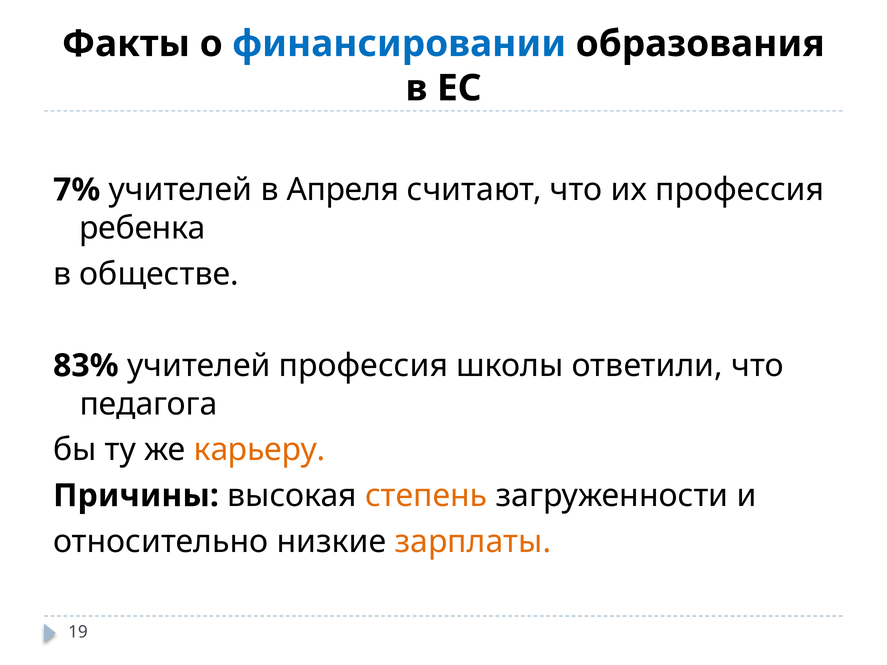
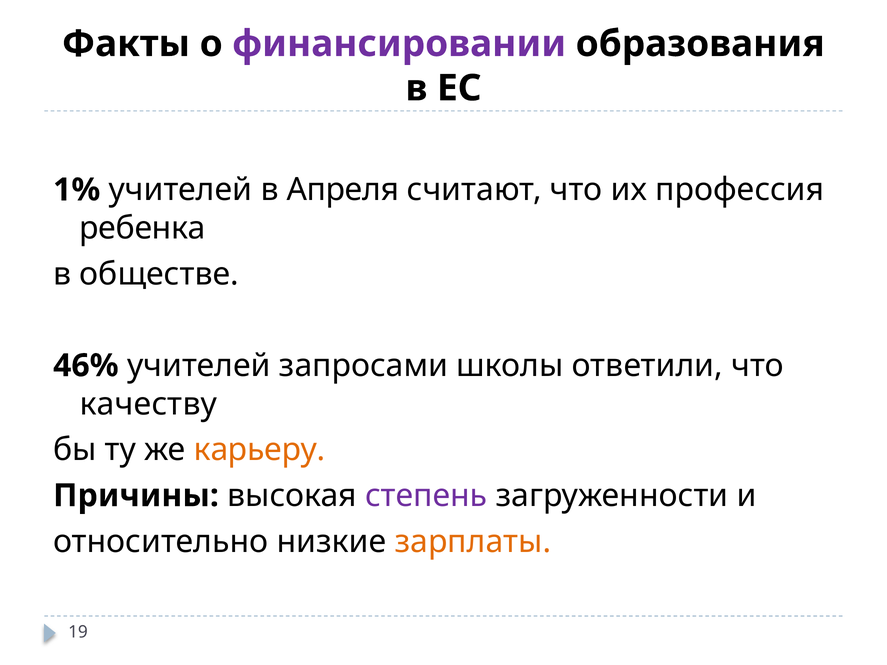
финансировании colour: blue -> purple
7%: 7% -> 1%
83%: 83% -> 46%
учителей профессия: профессия -> запросами
педагога: педагога -> качеству
степень colour: orange -> purple
